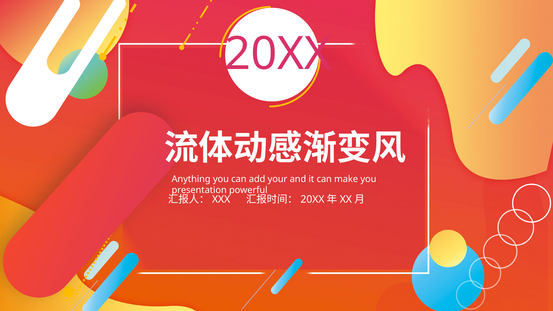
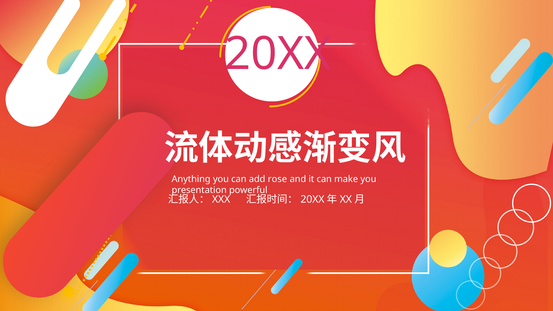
your: your -> rose
